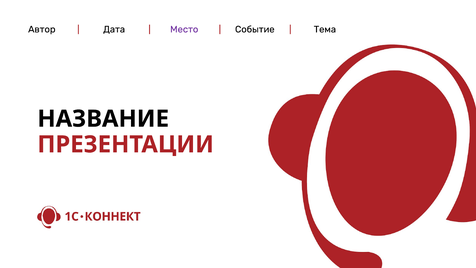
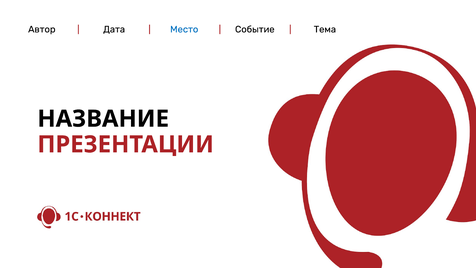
Место colour: purple -> blue
